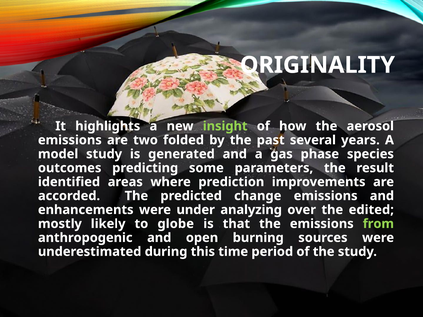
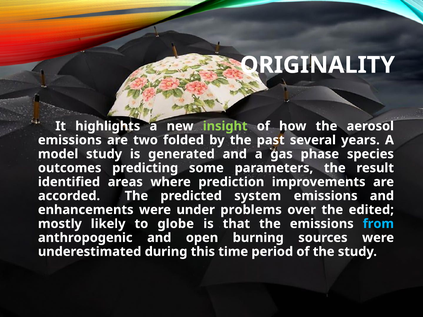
change: change -> system
analyzing: analyzing -> problems
from colour: light green -> light blue
